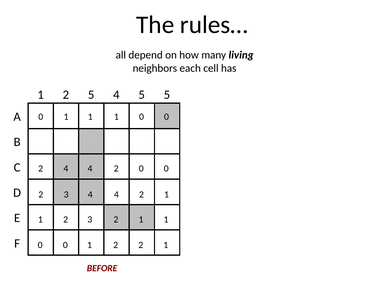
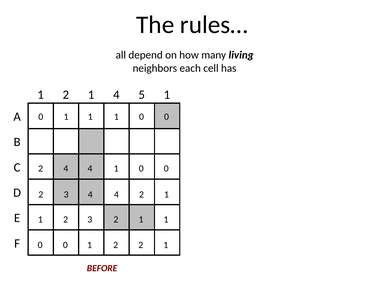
1 2 5: 5 -> 1
5 5: 5 -> 1
2 at (116, 168): 2 -> 1
